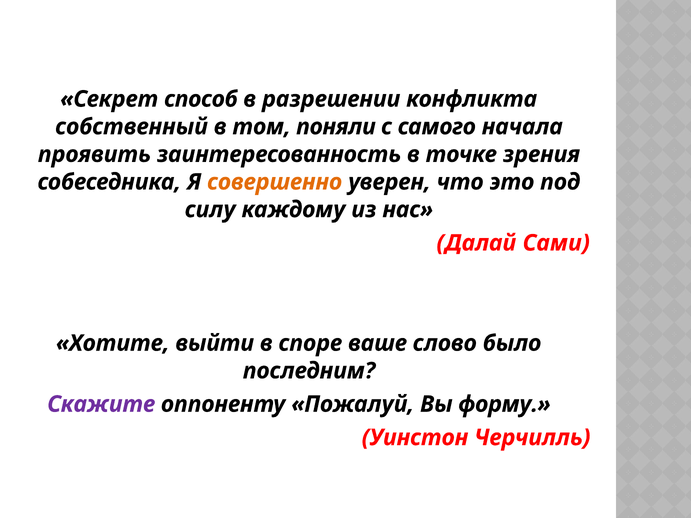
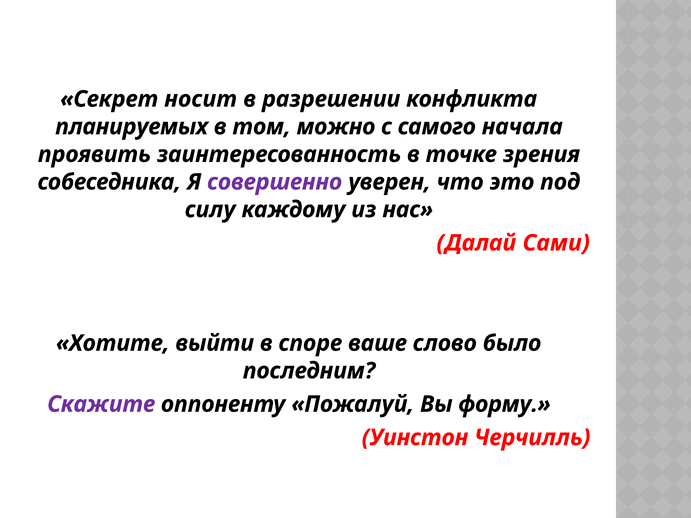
способ: способ -> носит
собственный: собственный -> планируемых
поняли: поняли -> можно
совершенно colour: orange -> purple
